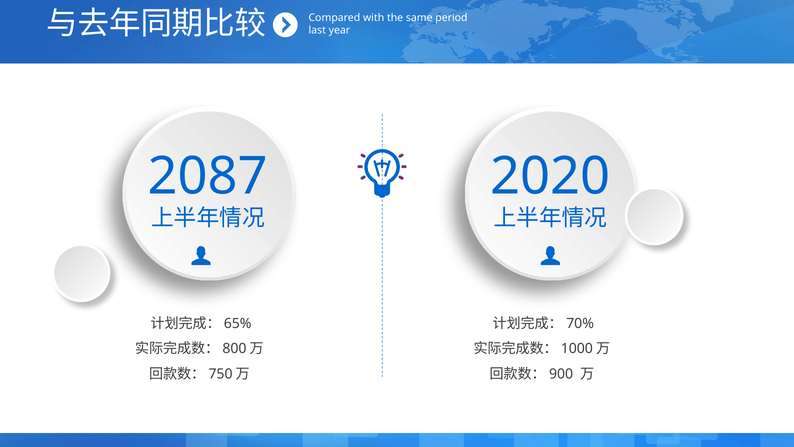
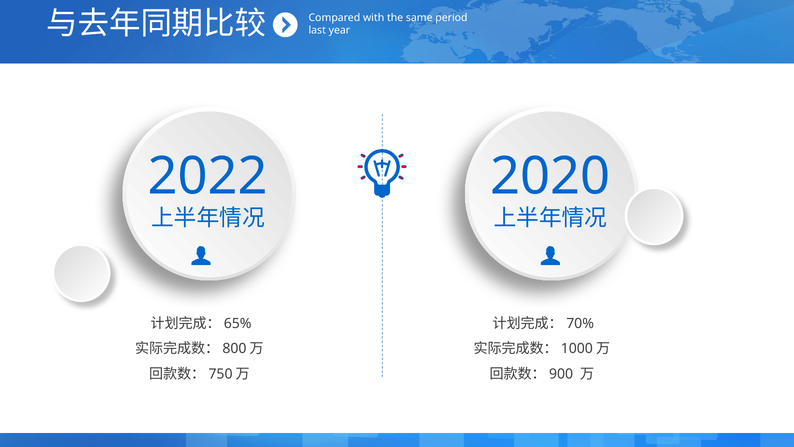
2087: 2087 -> 2022
